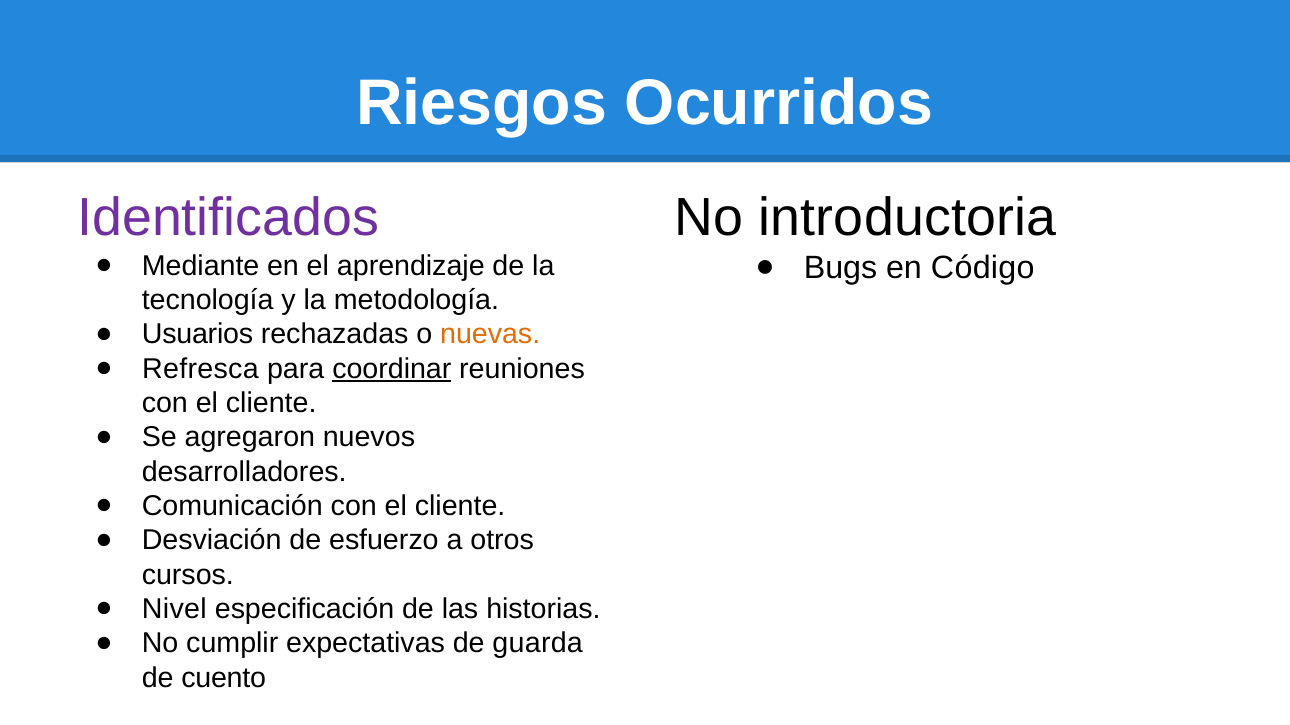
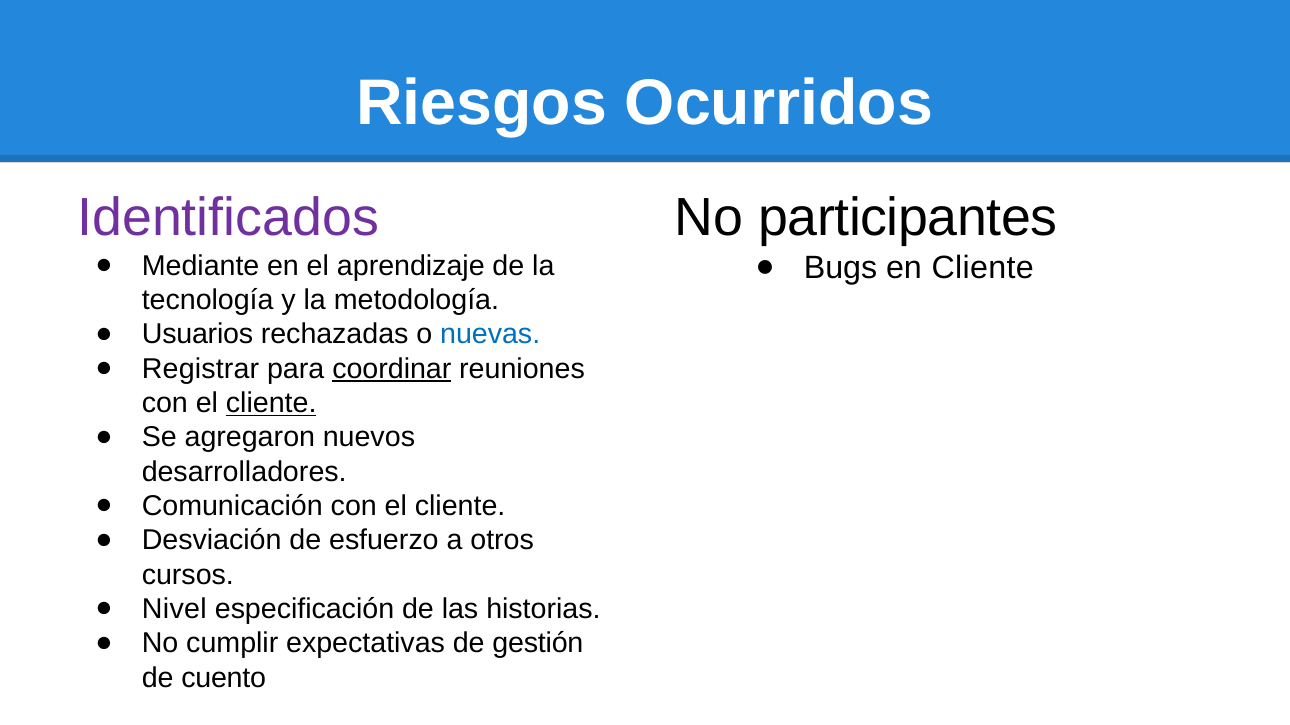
introductoria: introductoria -> participantes
en Código: Código -> Cliente
nuevas colour: orange -> blue
Refresca: Refresca -> Registrar
cliente at (271, 403) underline: none -> present
guarda: guarda -> gestión
